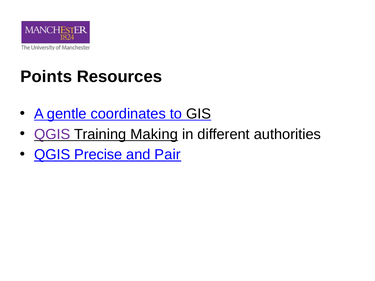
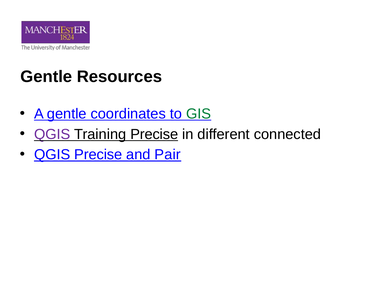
Points at (46, 77): Points -> Gentle
GIS colour: black -> green
Training Making: Making -> Precise
authorities: authorities -> connected
